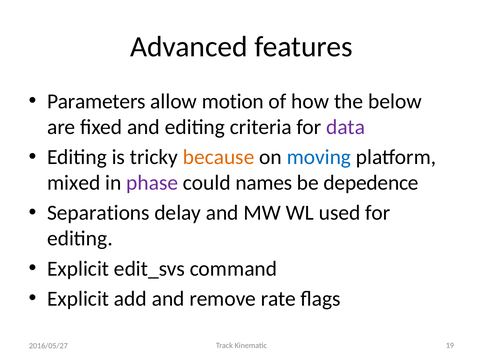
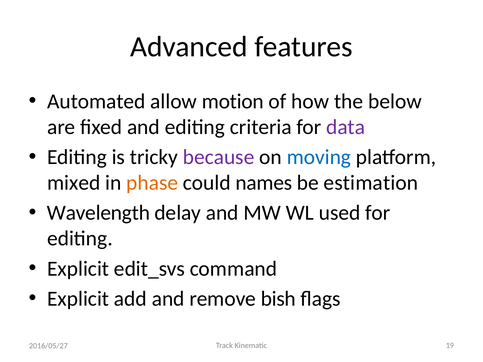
Parameters: Parameters -> Automated
because colour: orange -> purple
phase colour: purple -> orange
depedence: depedence -> estimation
Separations: Separations -> Wavelength
rate: rate -> bish
